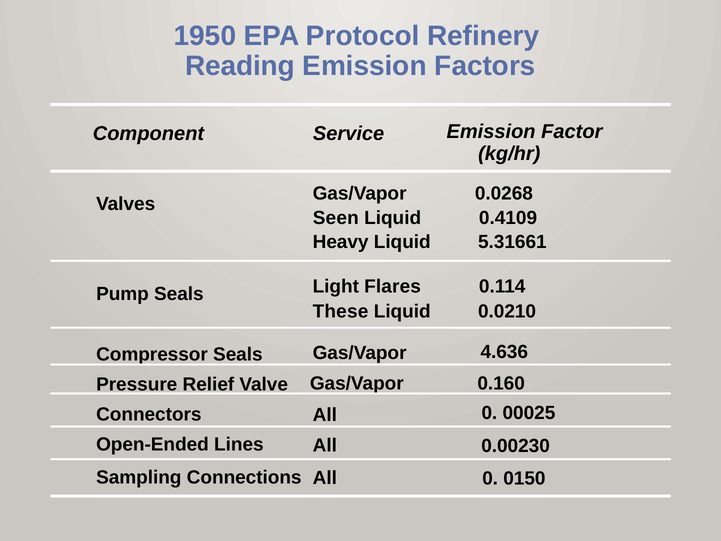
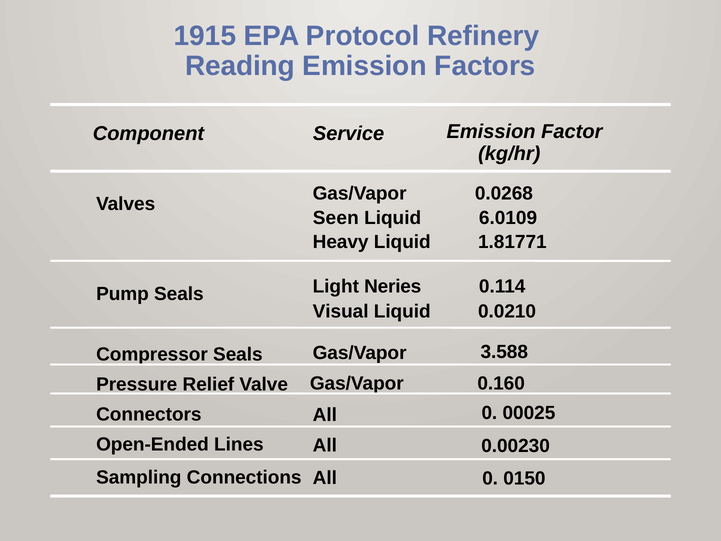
1950: 1950 -> 1915
0.4109: 0.4109 -> 6.0109
5.31661: 5.31661 -> 1.81771
Flares: Flares -> Neries
These: These -> Visual
4.636: 4.636 -> 3.588
